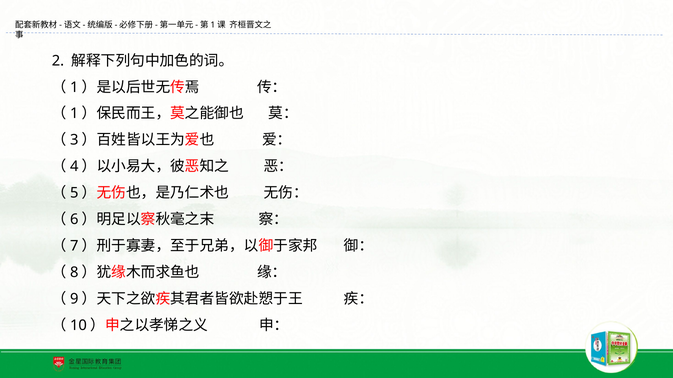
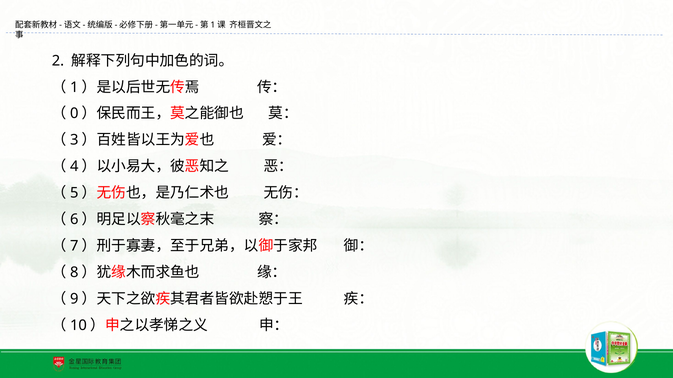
1 at (74, 114): 1 -> 0
